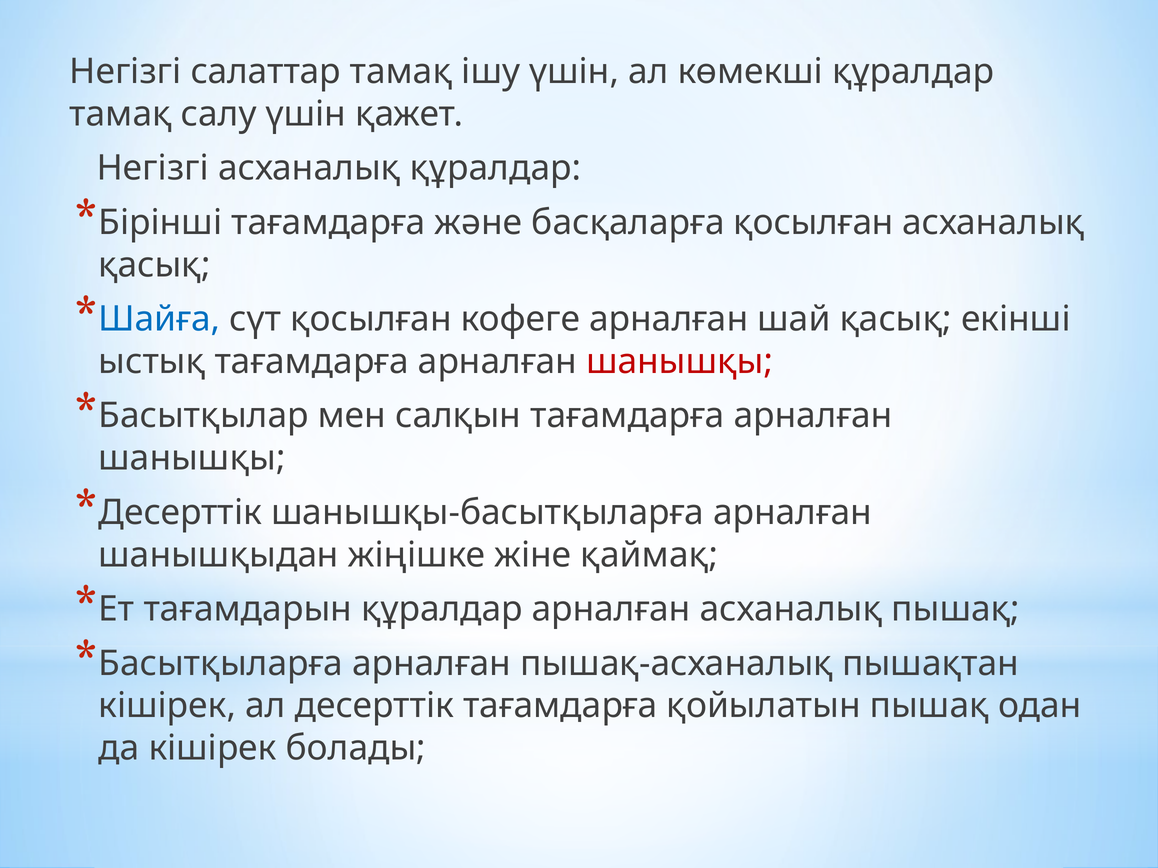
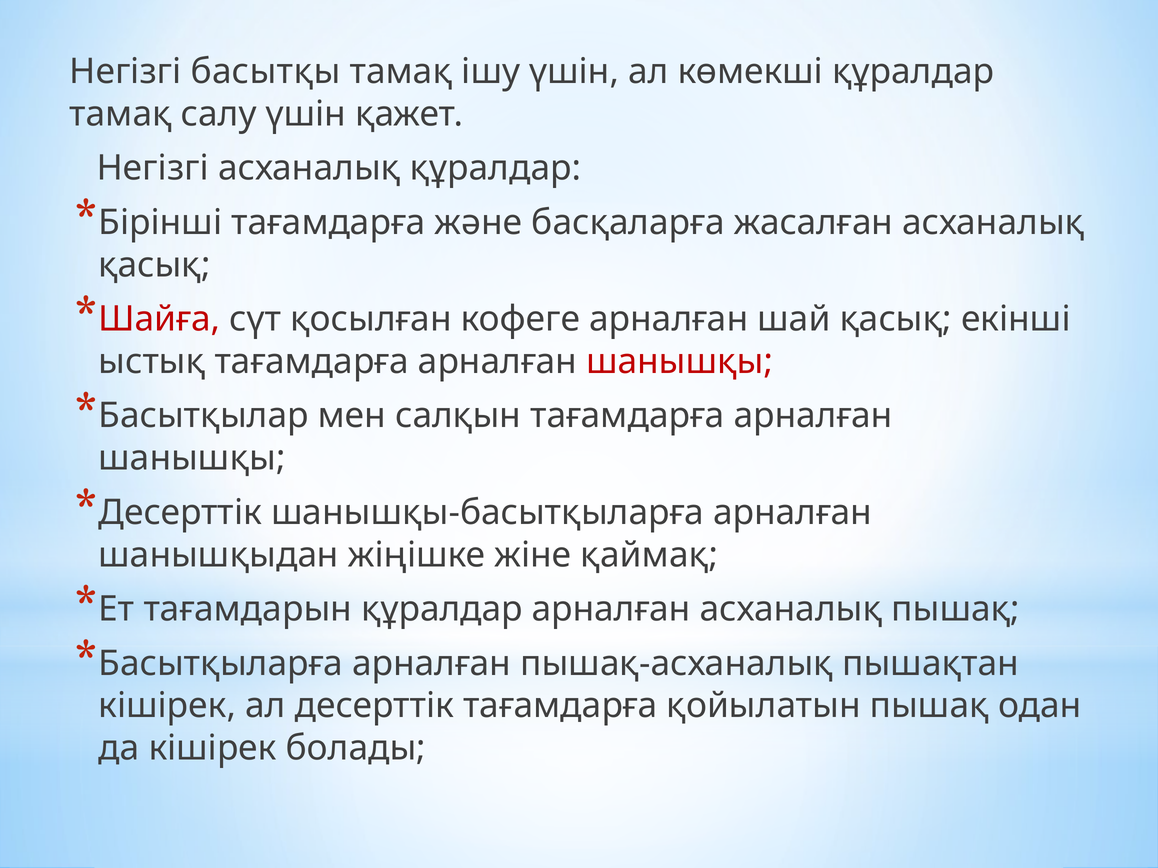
салаттар: салаттар -> басытқы
басқаларға қосылған: қосылған -> жасалған
Шайға colour: blue -> red
